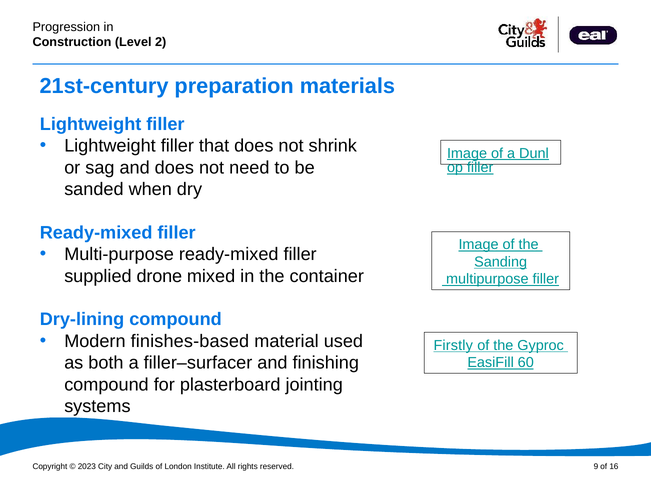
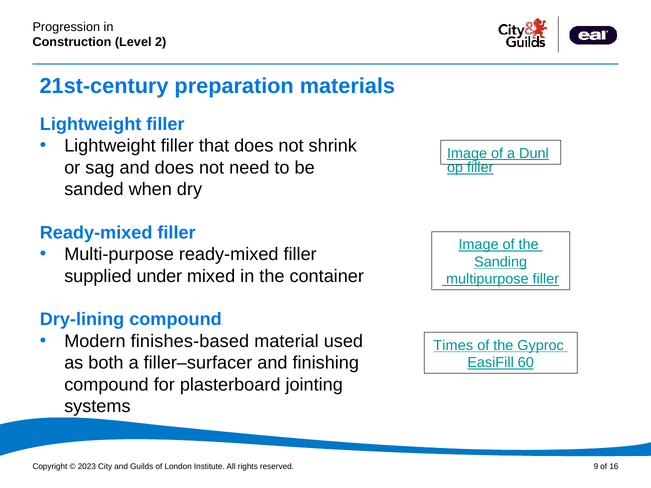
drone: drone -> under
Firstly: Firstly -> Times
